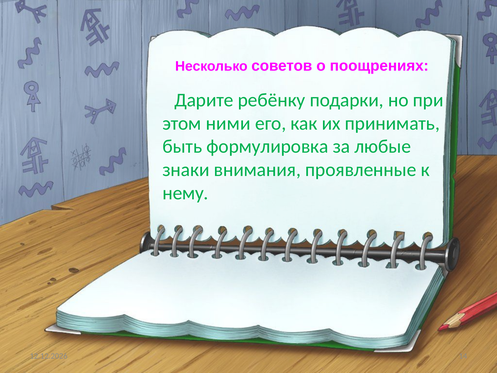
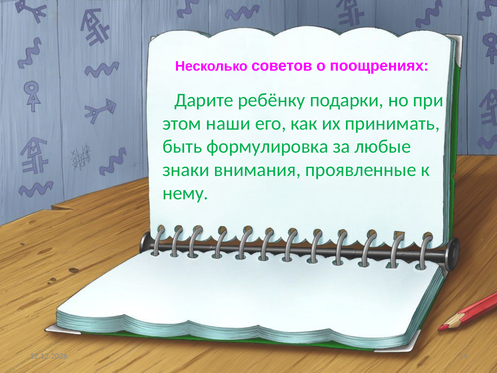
ними: ними -> наши
